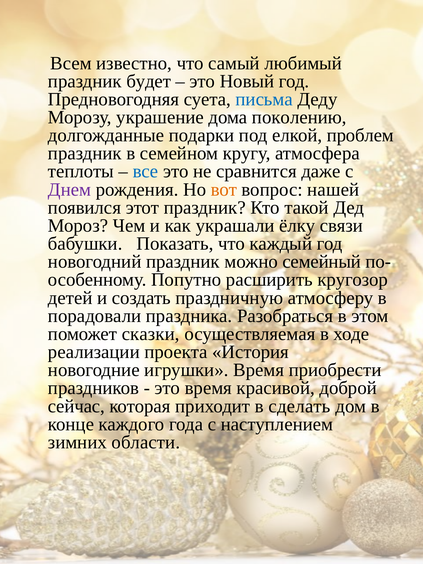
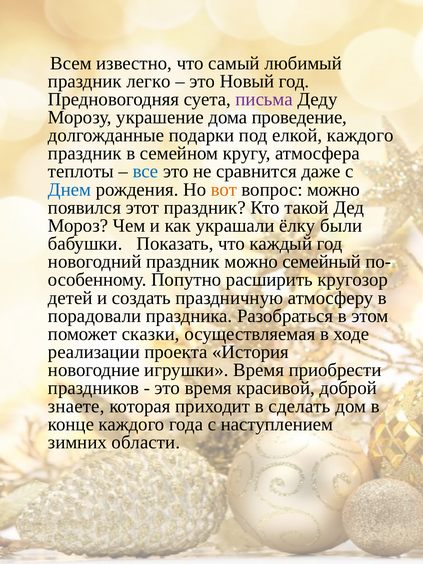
будет: будет -> легко
письма colour: blue -> purple
поколению: поколению -> проведение
елкой проблем: проблем -> каждого
Днем colour: purple -> blue
вопрос нашей: нашей -> можно
связи: связи -> были
сейчас: сейчас -> знаете
